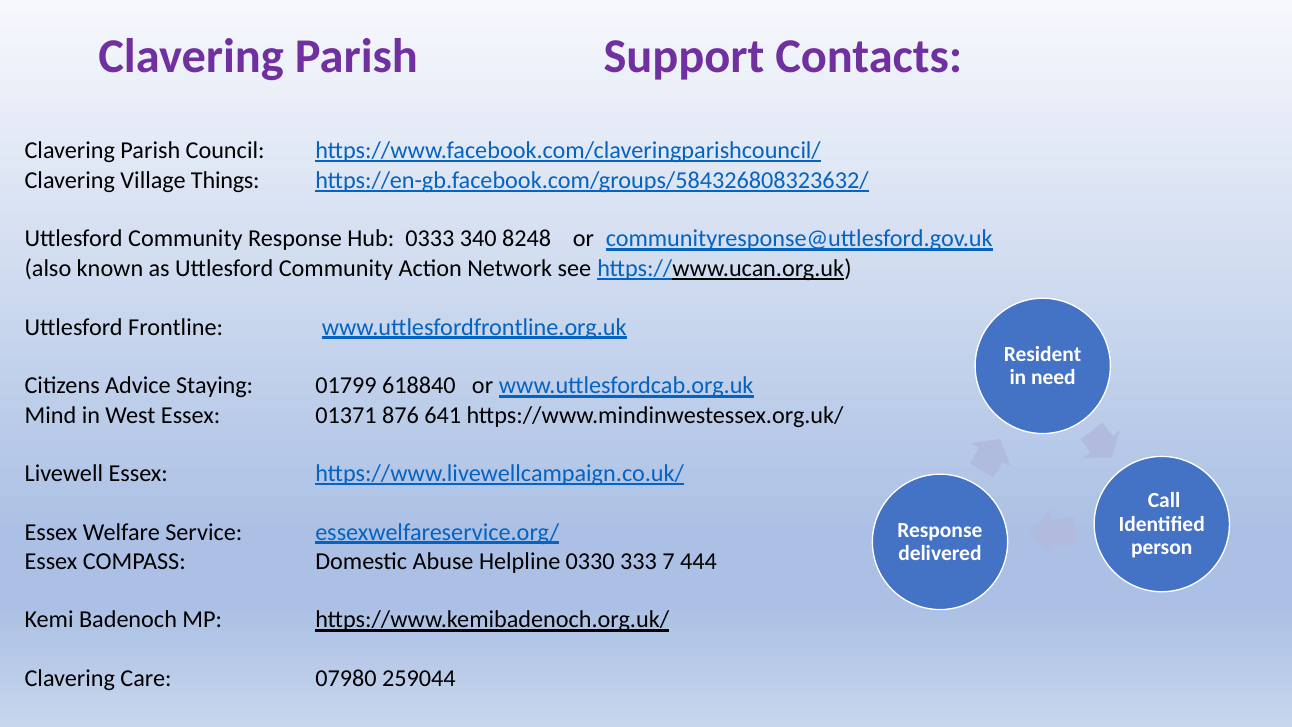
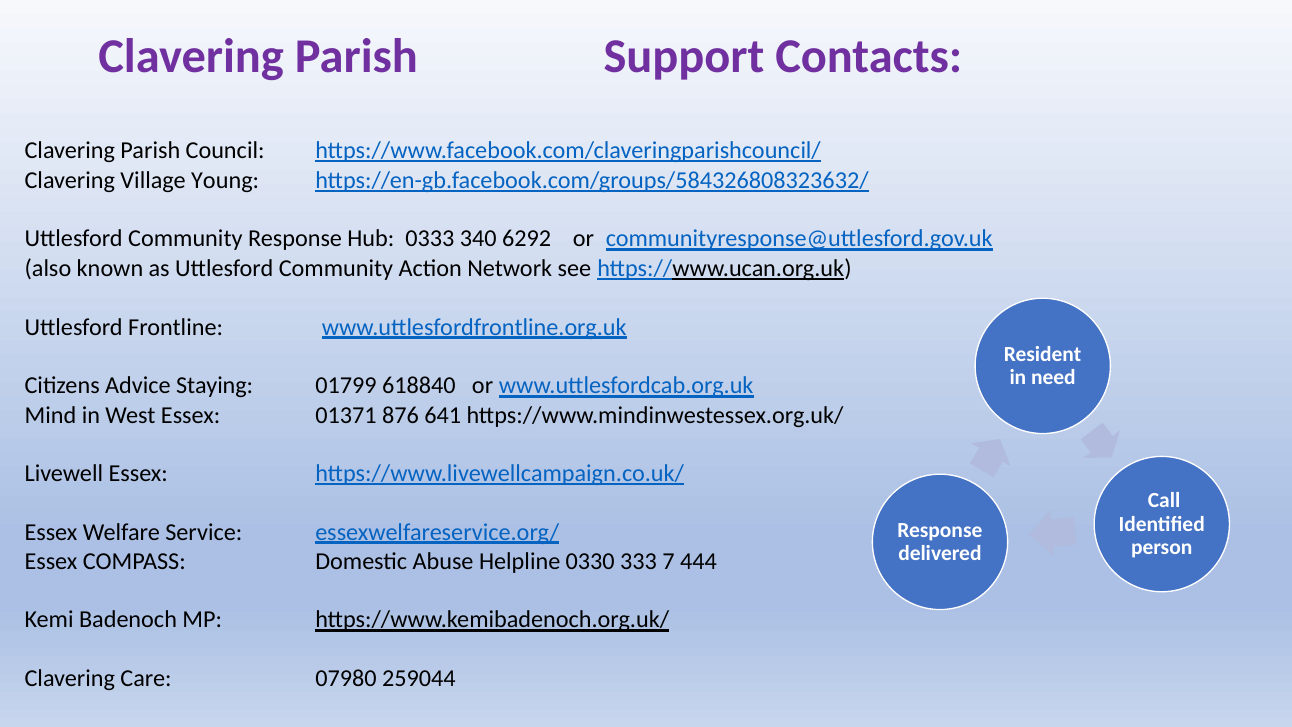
Things: Things -> Young
8248: 8248 -> 6292
